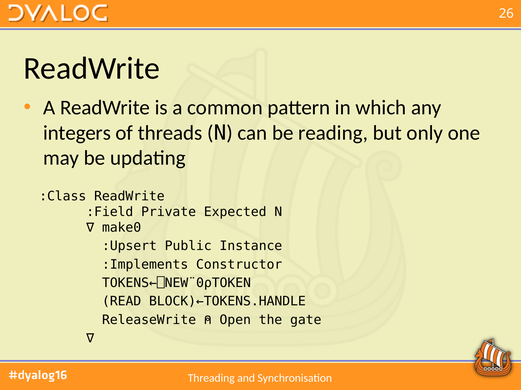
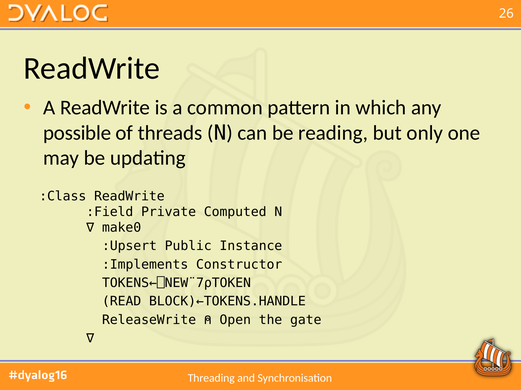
integers: integers -> possible
Expected: Expected -> Computed
TOKENS←⎕NEW¨0⍴TOKEN: TOKENS←⎕NEW¨0⍴TOKEN -> TOKENS←⎕NEW¨7⍴TOKEN
